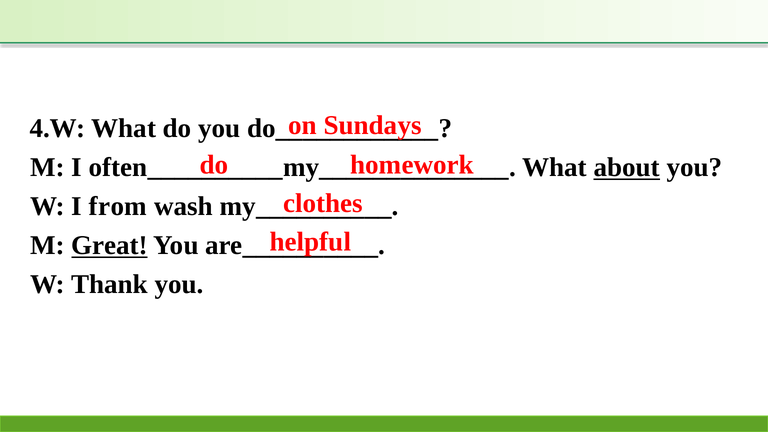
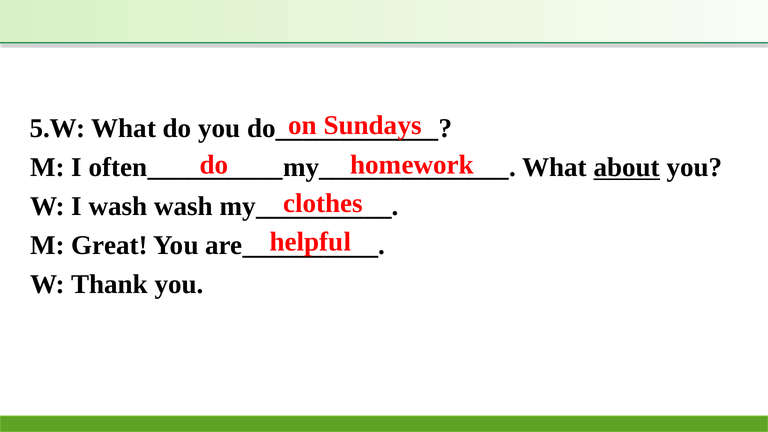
4.W: 4.W -> 5.W
I from: from -> wash
Great underline: present -> none
